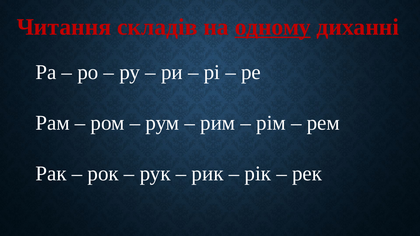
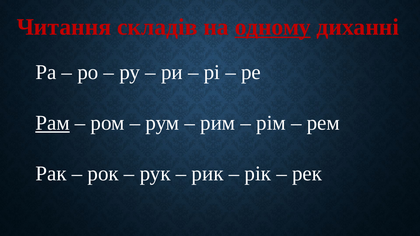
Рам underline: none -> present
